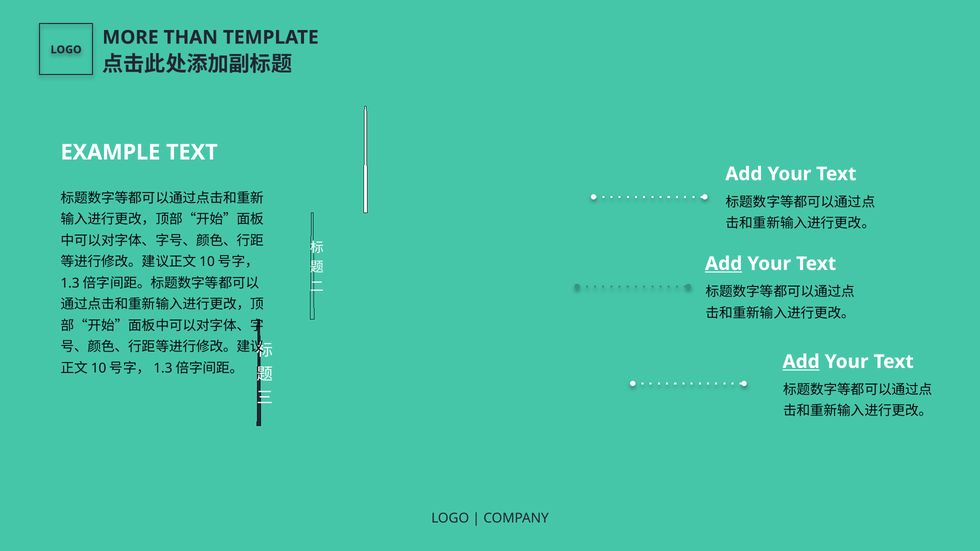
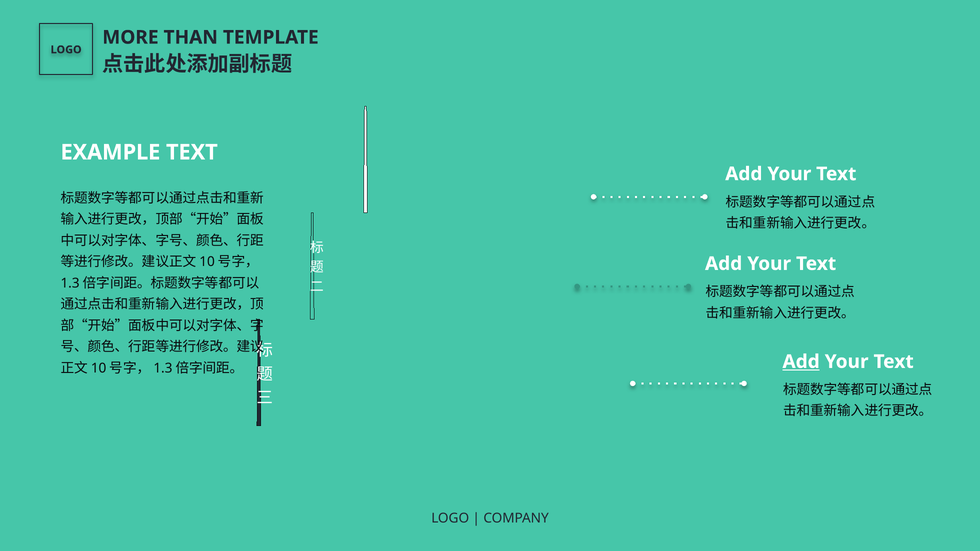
Add at (724, 264) underline: present -> none
